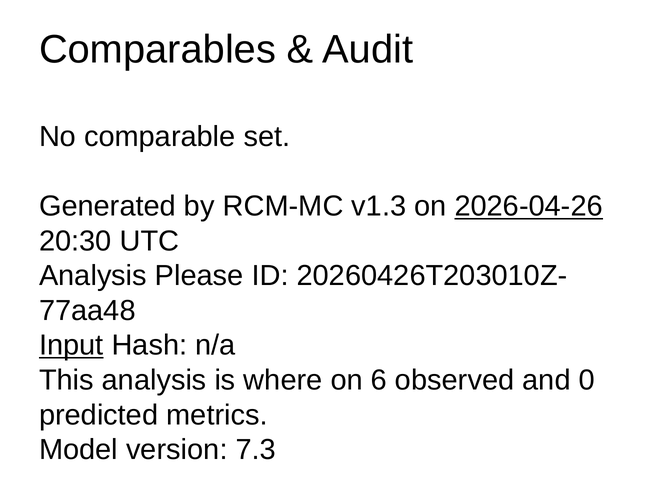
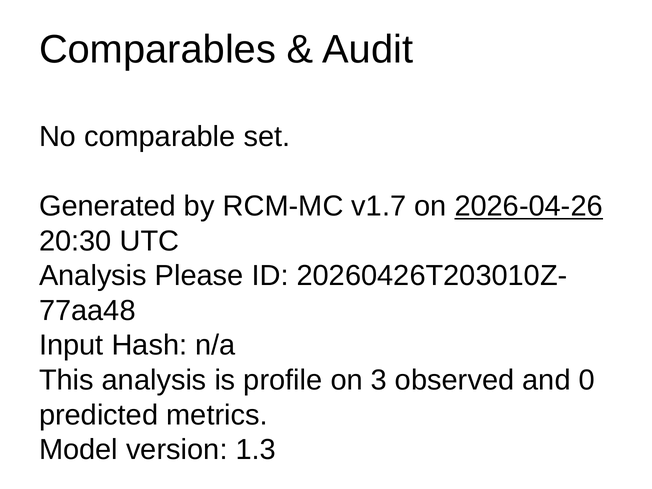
v1.3: v1.3 -> v1.7
Input underline: present -> none
where: where -> profile
6: 6 -> 3
7.3: 7.3 -> 1.3
